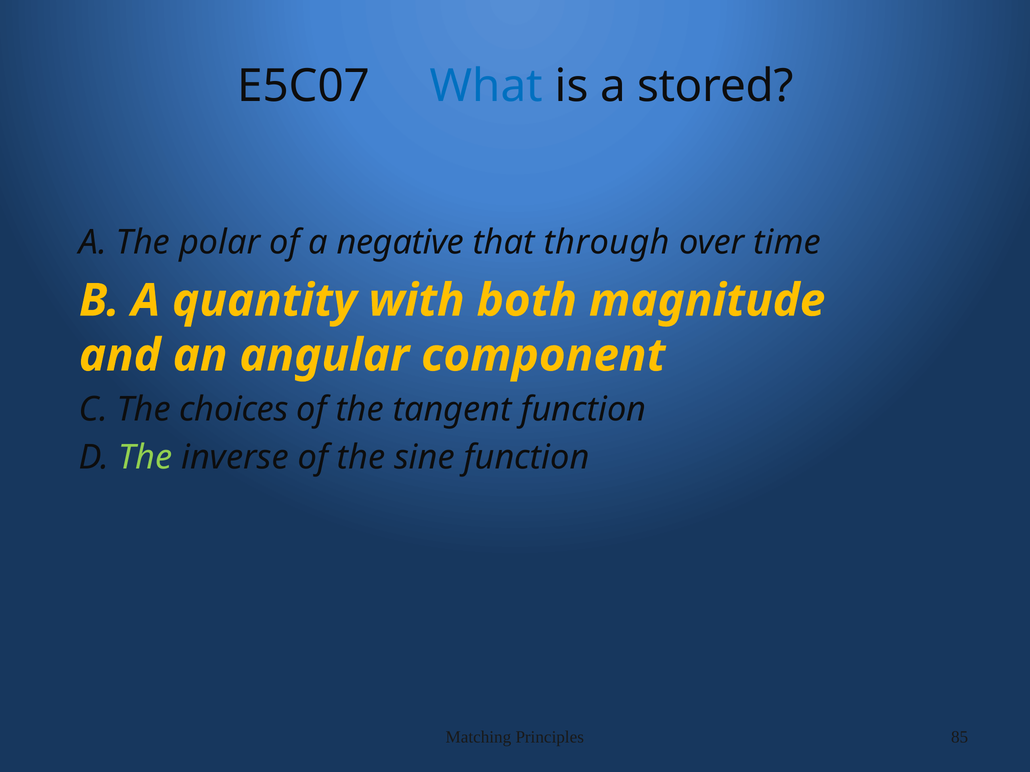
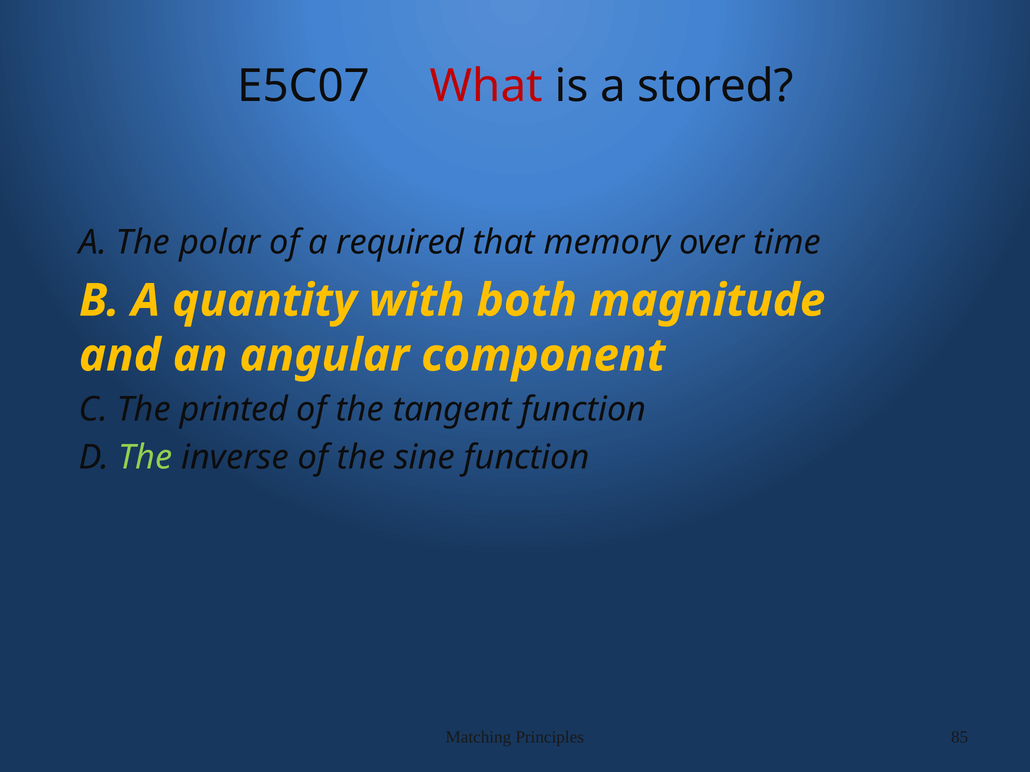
What colour: blue -> red
negative: negative -> required
through: through -> memory
choices: choices -> printed
